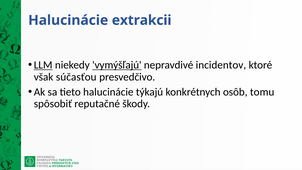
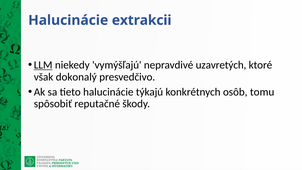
vymýšľajú underline: present -> none
incidentov: incidentov -> uzavretých
súčasťou: súčasťou -> dokonalý
